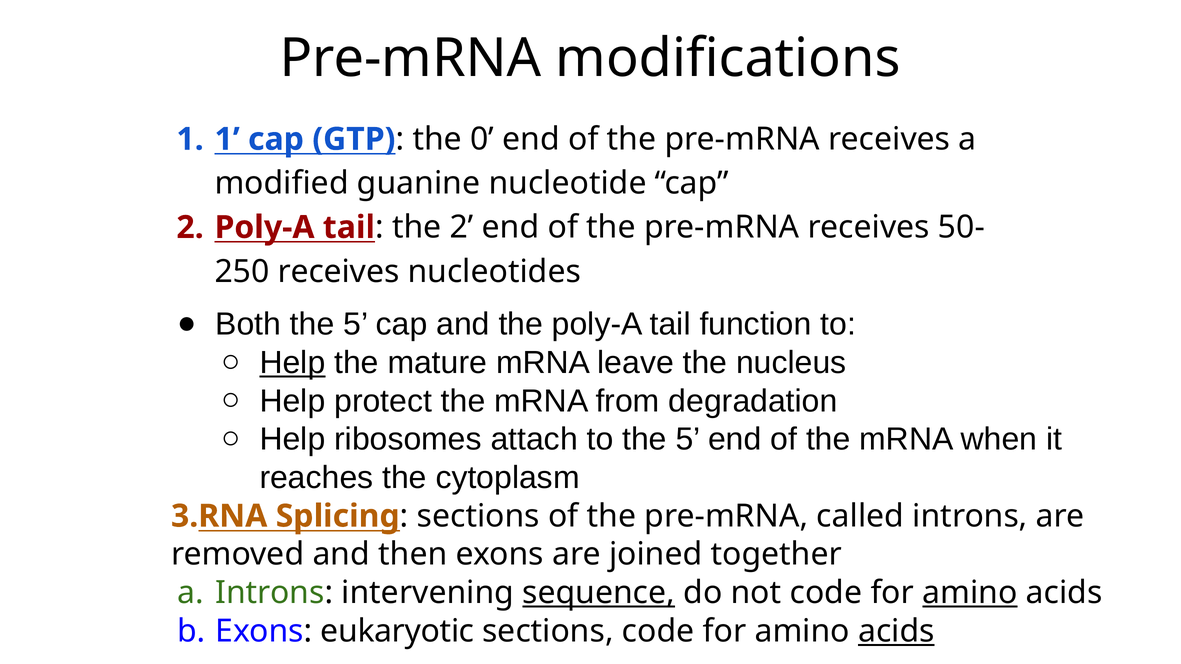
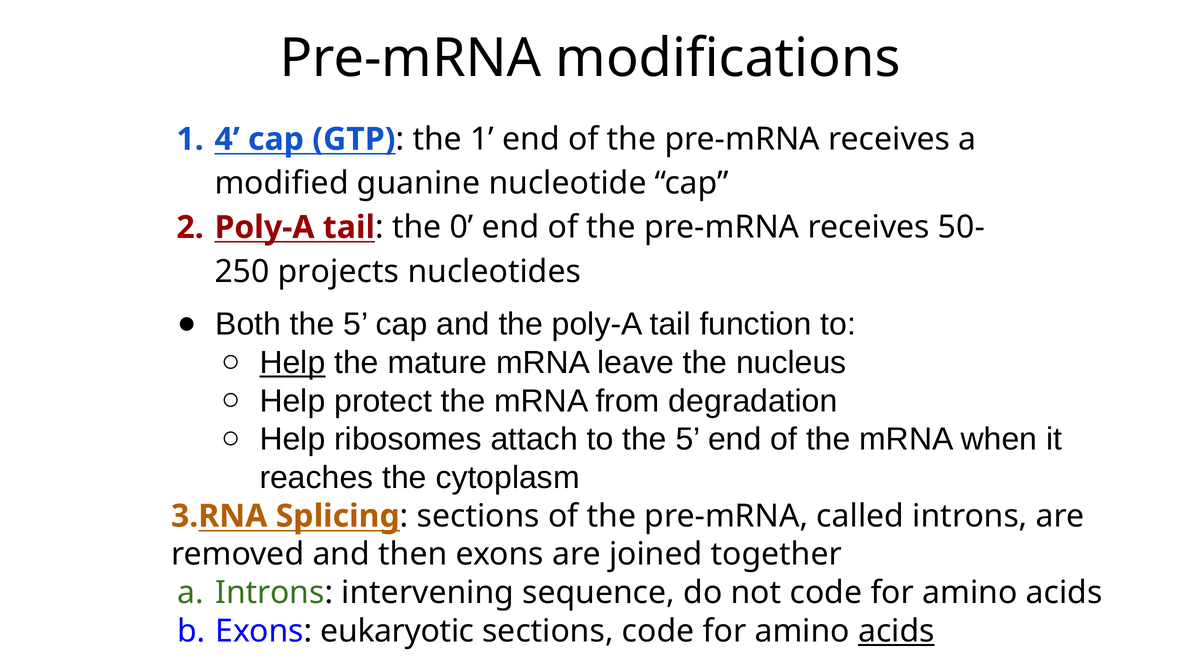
1 at (227, 139): 1 -> 4
the 0: 0 -> 1
the 2: 2 -> 0
receives at (339, 272): receives -> projects
sequence underline: present -> none
amino at (970, 593) underline: present -> none
